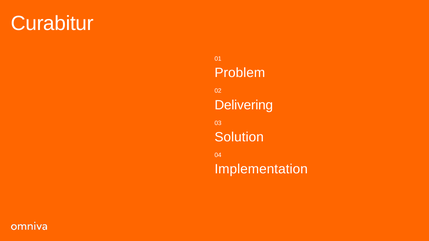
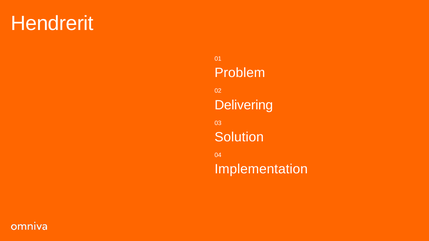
Curabitur: Curabitur -> Hendrerit
